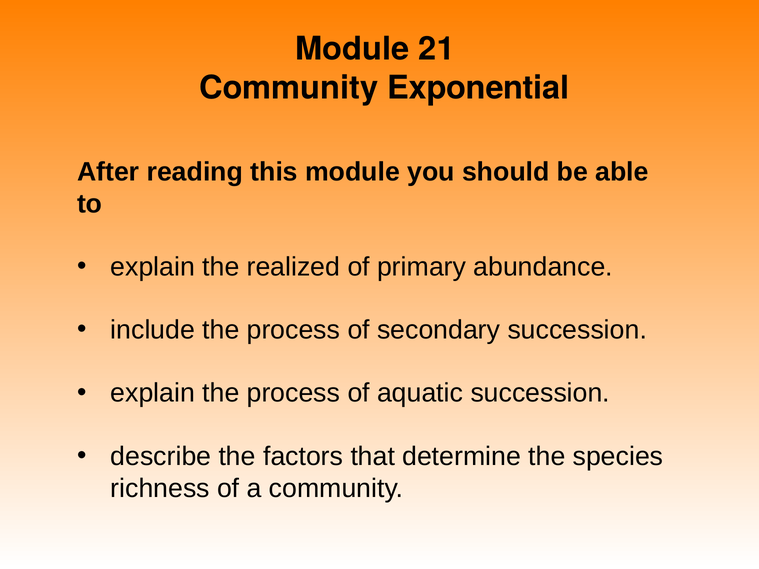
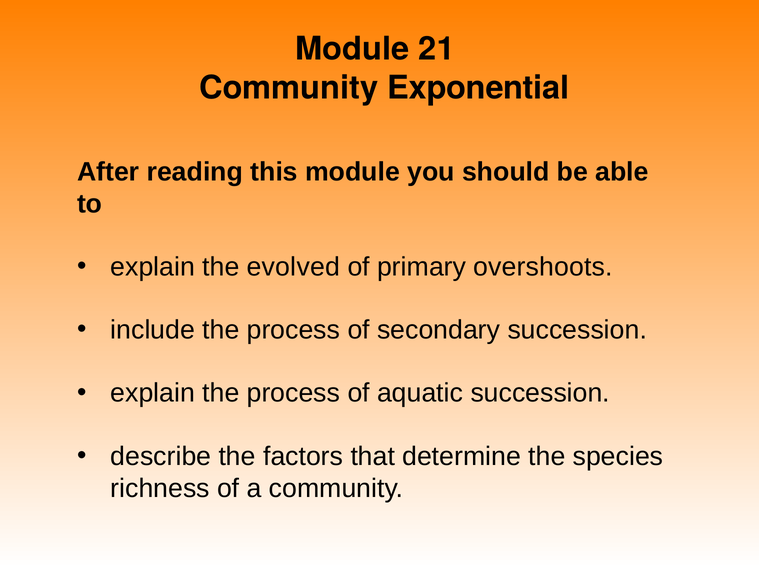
realized: realized -> evolved
abundance: abundance -> overshoots
